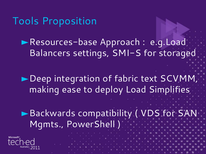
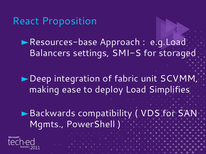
Tools: Tools -> React
text: text -> unit
